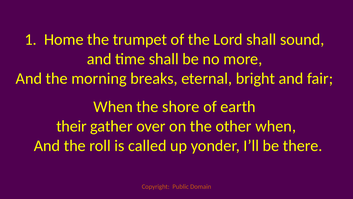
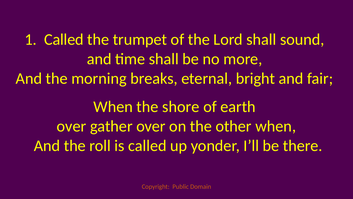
1 Home: Home -> Called
their at (72, 126): their -> over
